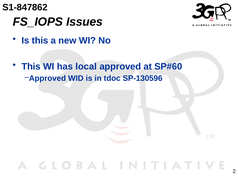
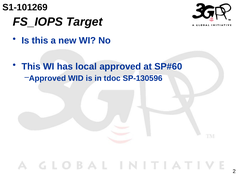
S1-847862: S1-847862 -> S1-101269
Issues: Issues -> Target
